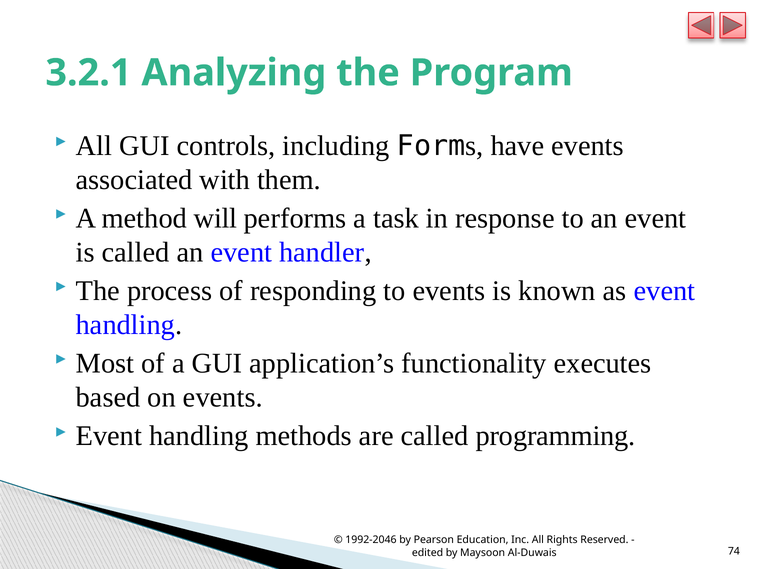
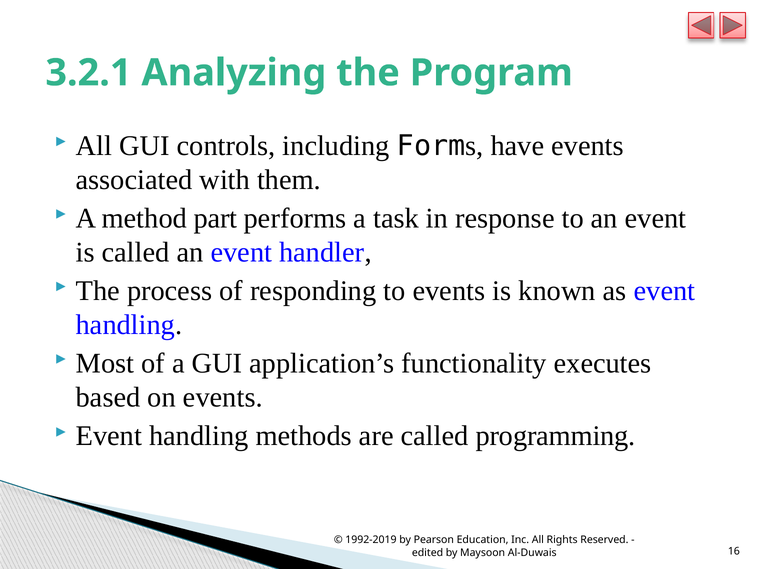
will: will -> part
1992-2046: 1992-2046 -> 1992-2019
74: 74 -> 16
